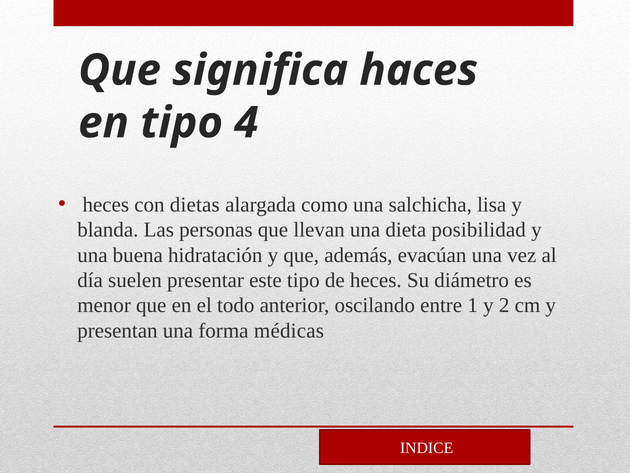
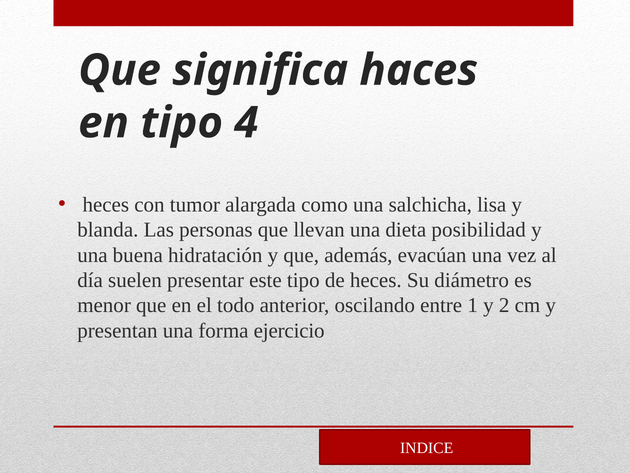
dietas: dietas -> tumor
médicas: médicas -> ejercicio
